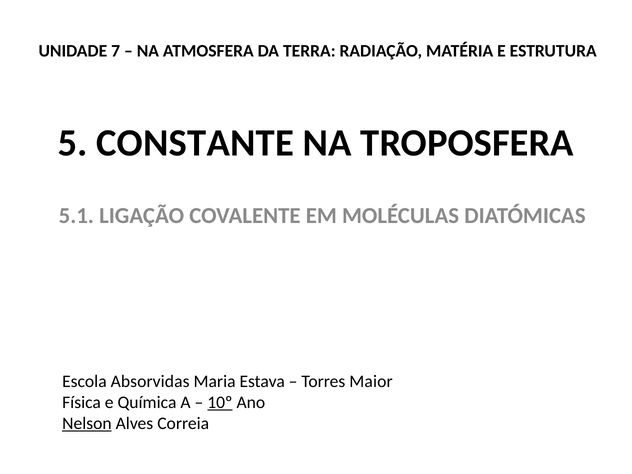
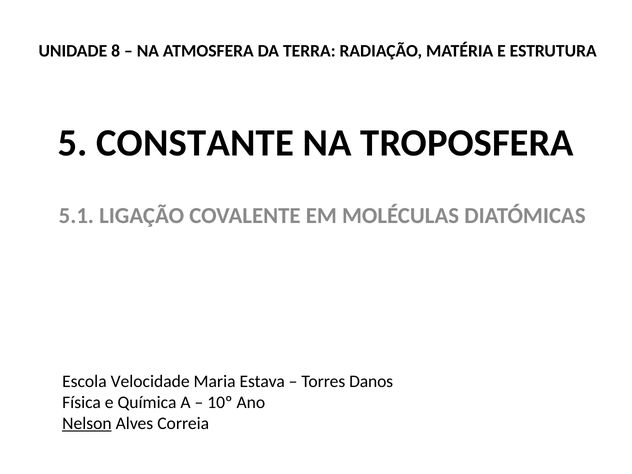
7: 7 -> 8
Absorvidas: Absorvidas -> Velocidade
Maior: Maior -> Danos
10º underline: present -> none
